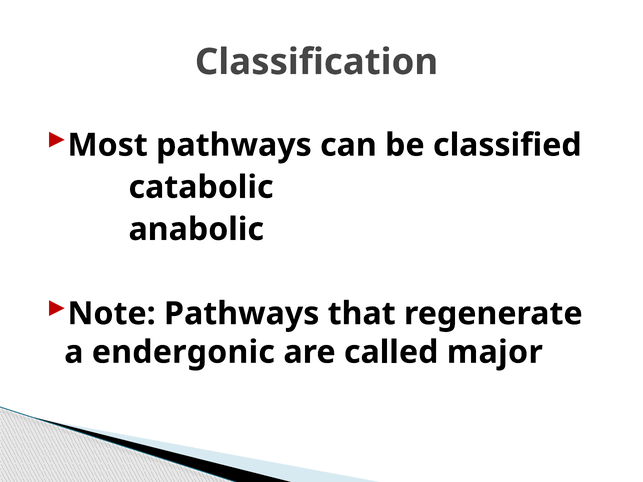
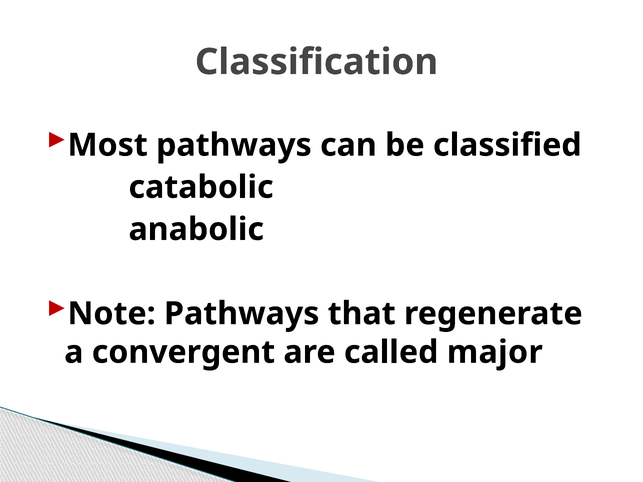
endergonic: endergonic -> convergent
